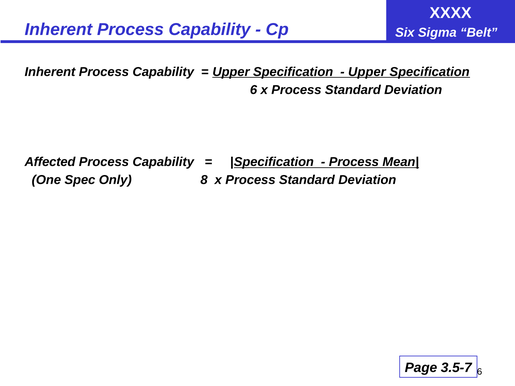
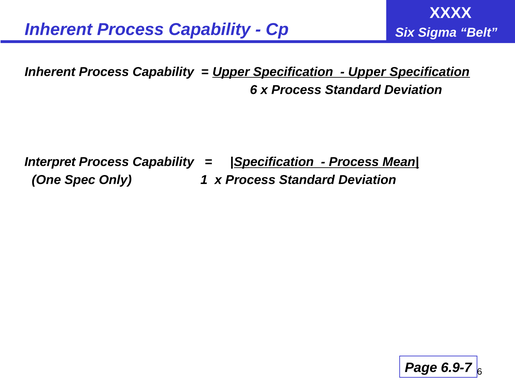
Affected: Affected -> Interpret
8: 8 -> 1
3.5-7: 3.5-7 -> 6.9-7
